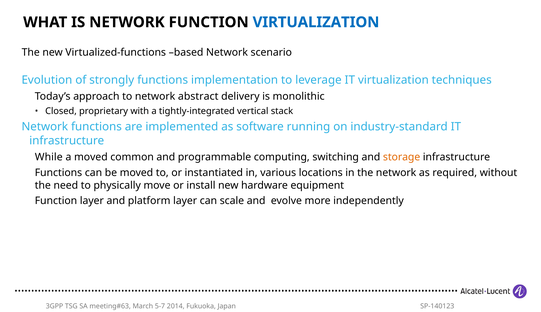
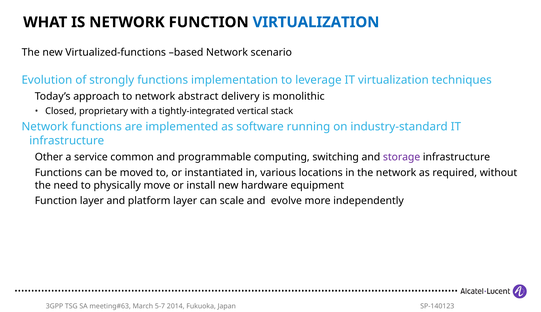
While: While -> Other
a moved: moved -> service
storage colour: orange -> purple
